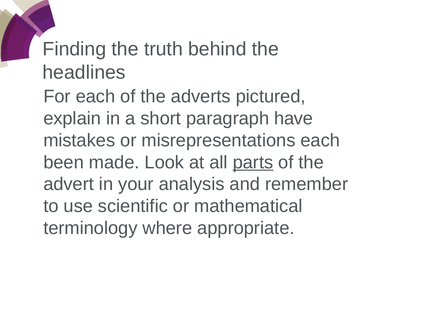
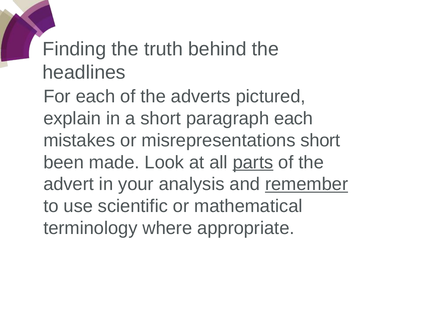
paragraph have: have -> each
misrepresentations each: each -> short
remember underline: none -> present
